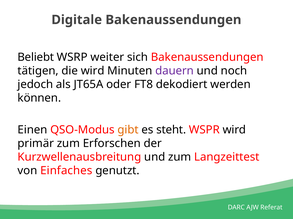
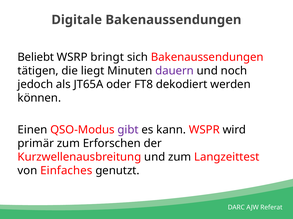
weiter: weiter -> bringt
die wird: wird -> liegt
gibt colour: orange -> purple
steht: steht -> kann
